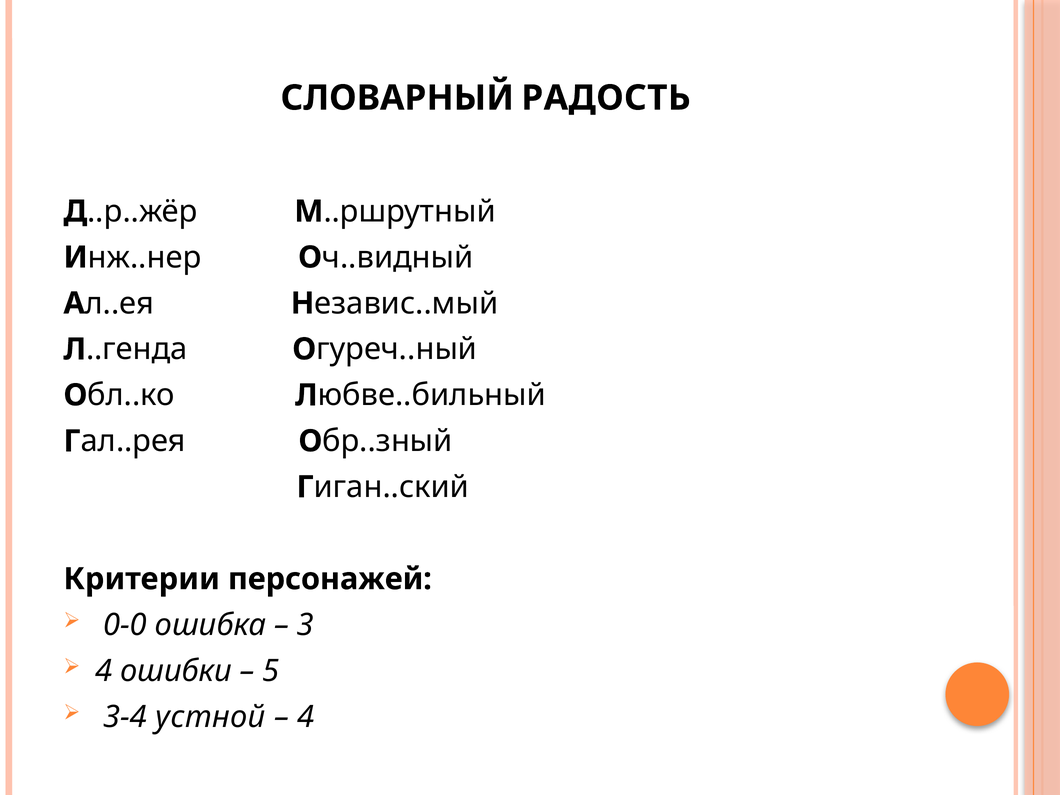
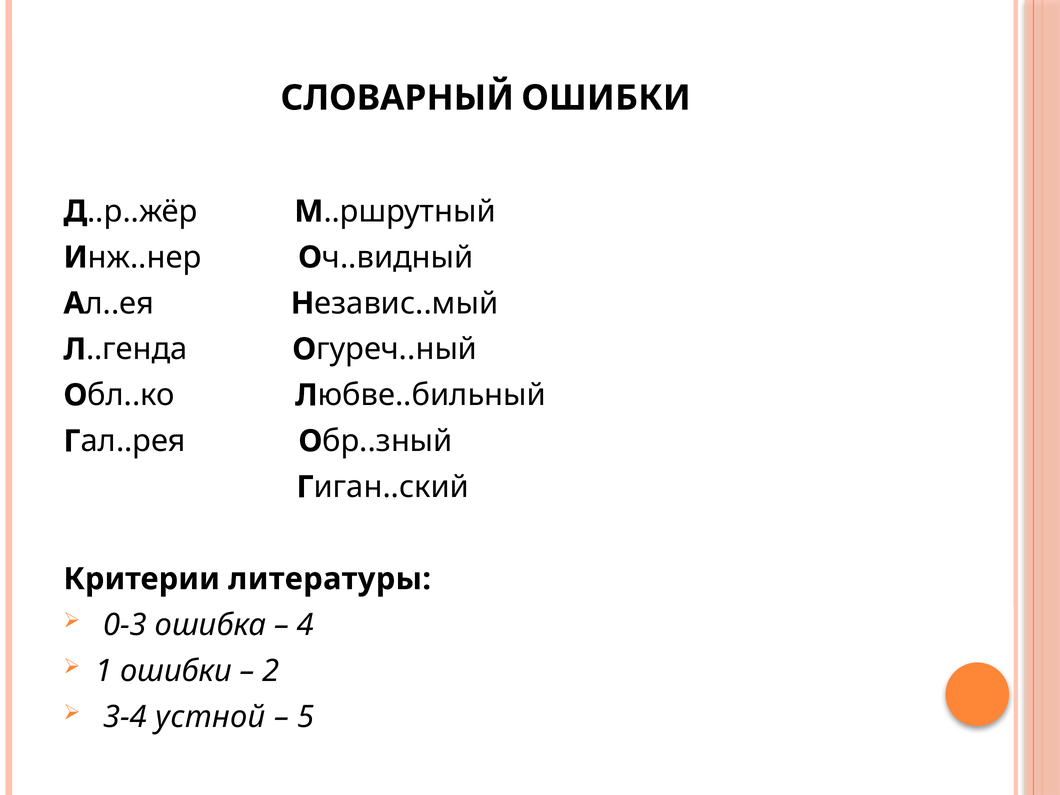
СЛОВАРНЫЙ РАДОСТЬ: РАДОСТЬ -> ОШИБКИ
персонажей: персонажей -> литературы
0-0: 0-0 -> 0-3
3: 3 -> 4
4 at (104, 671): 4 -> 1
5: 5 -> 2
4 at (306, 717): 4 -> 5
